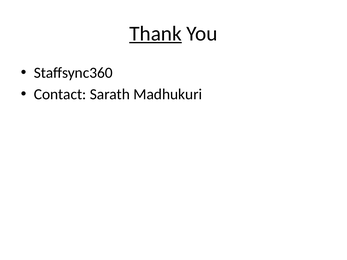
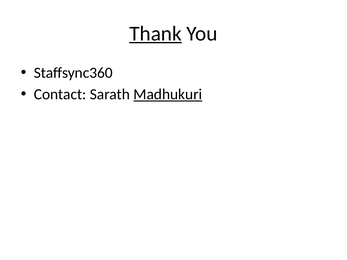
Madhukuri underline: none -> present
